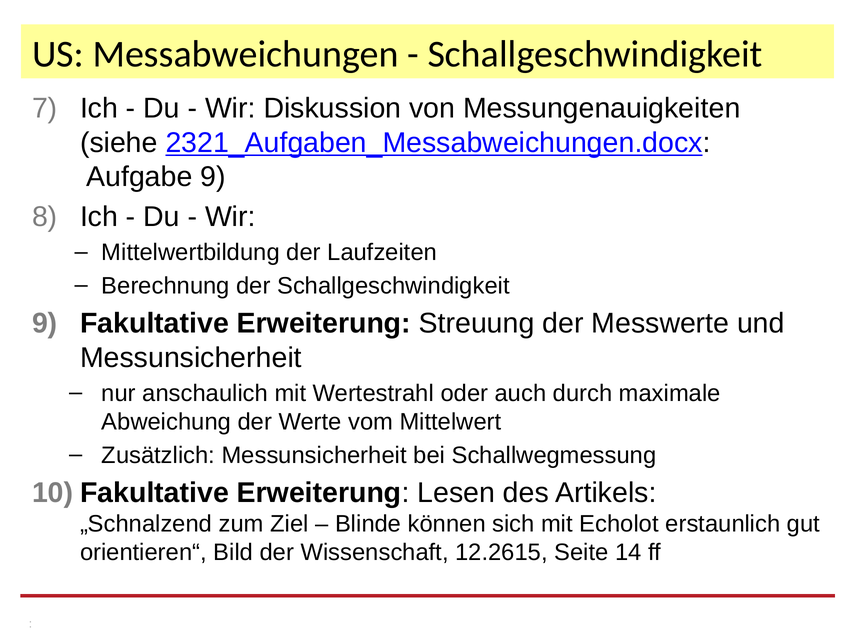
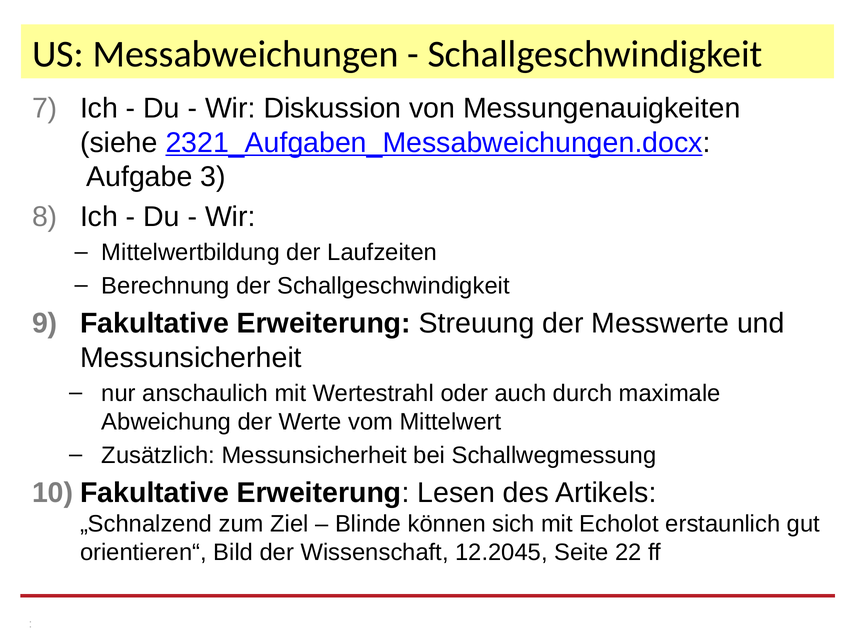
Aufgabe 9: 9 -> 3
12.2615: 12.2615 -> 12.2045
14: 14 -> 22
